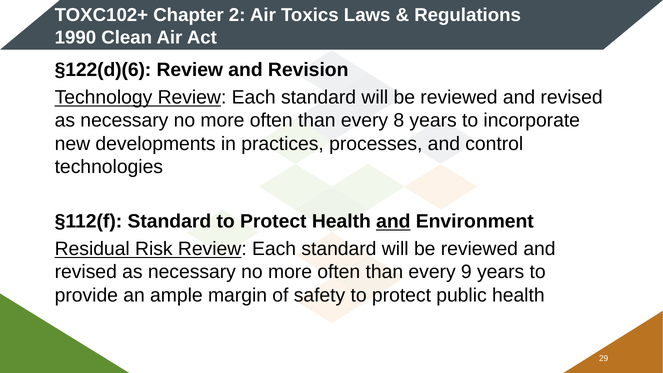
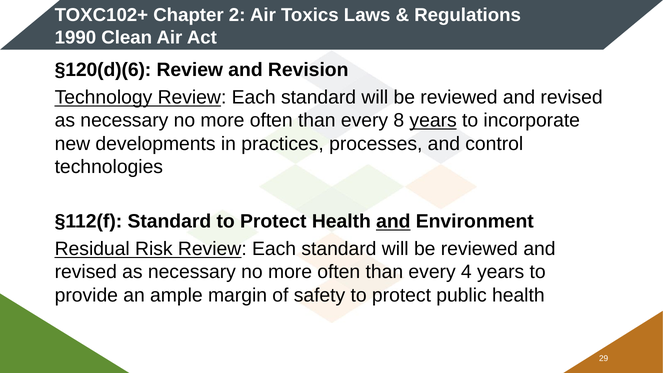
§122(d)(6: §122(d)(6 -> §120(d)(6
years at (433, 121) underline: none -> present
9: 9 -> 4
